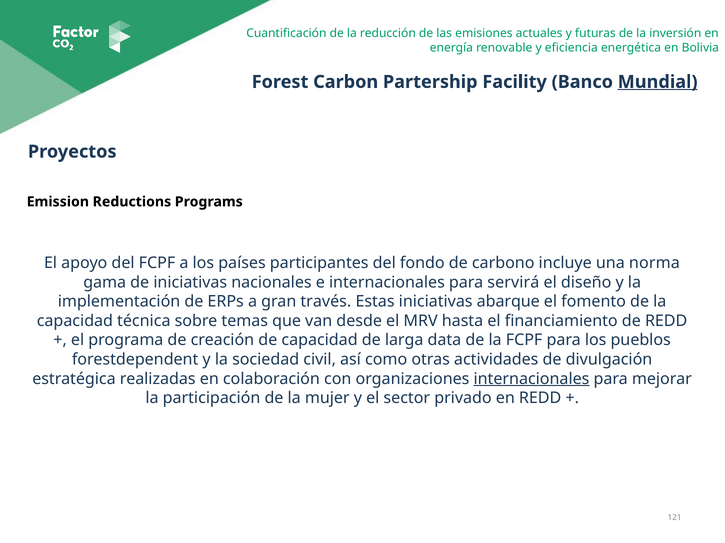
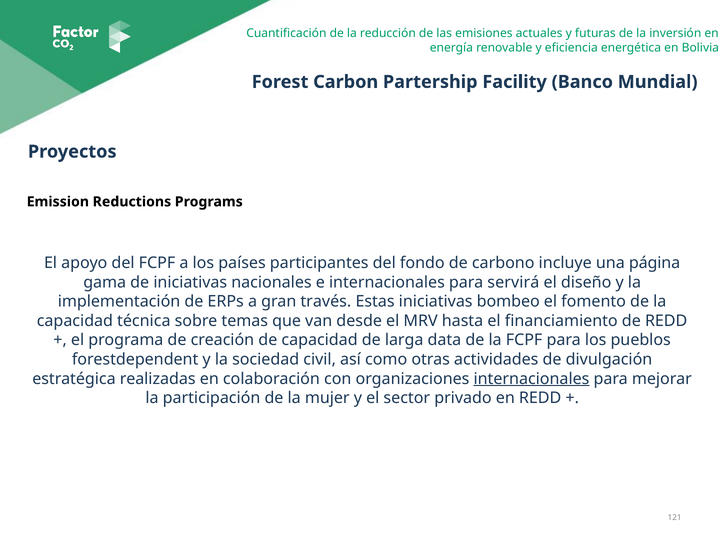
Mundial underline: present -> none
norma: norma -> página
abarque: abarque -> bombeo
